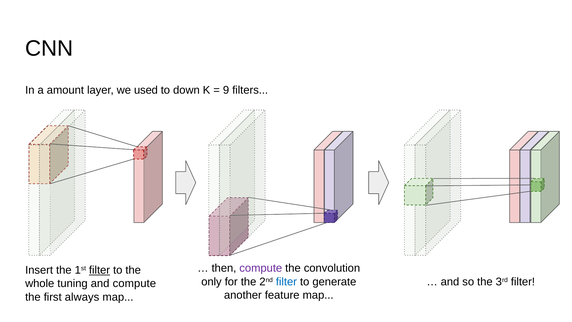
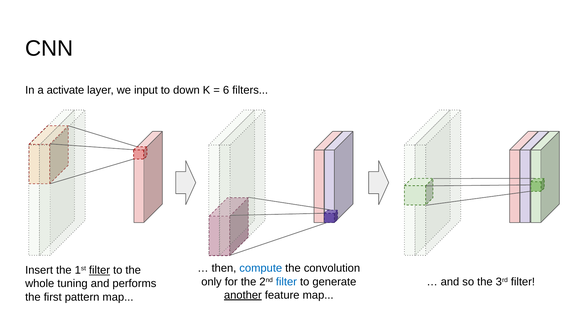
amount: amount -> activate
used: used -> input
9: 9 -> 6
compute at (261, 268) colour: purple -> blue
and compute: compute -> performs
another underline: none -> present
always: always -> pattern
